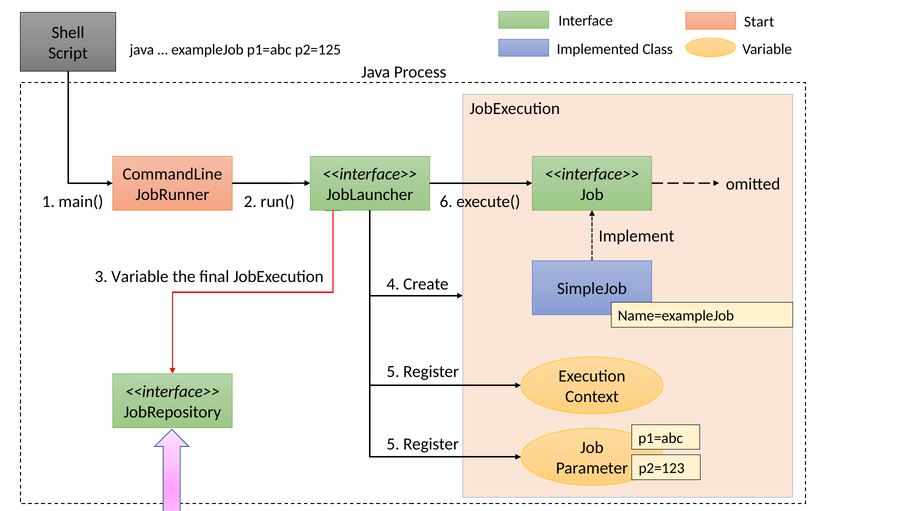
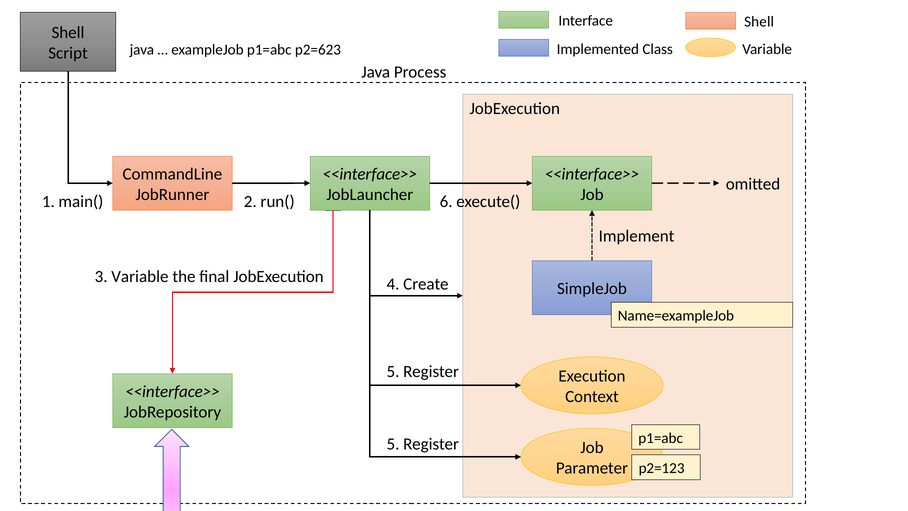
Start at (759, 22): Start -> Shell
p2=125: p2=125 -> p2=623
